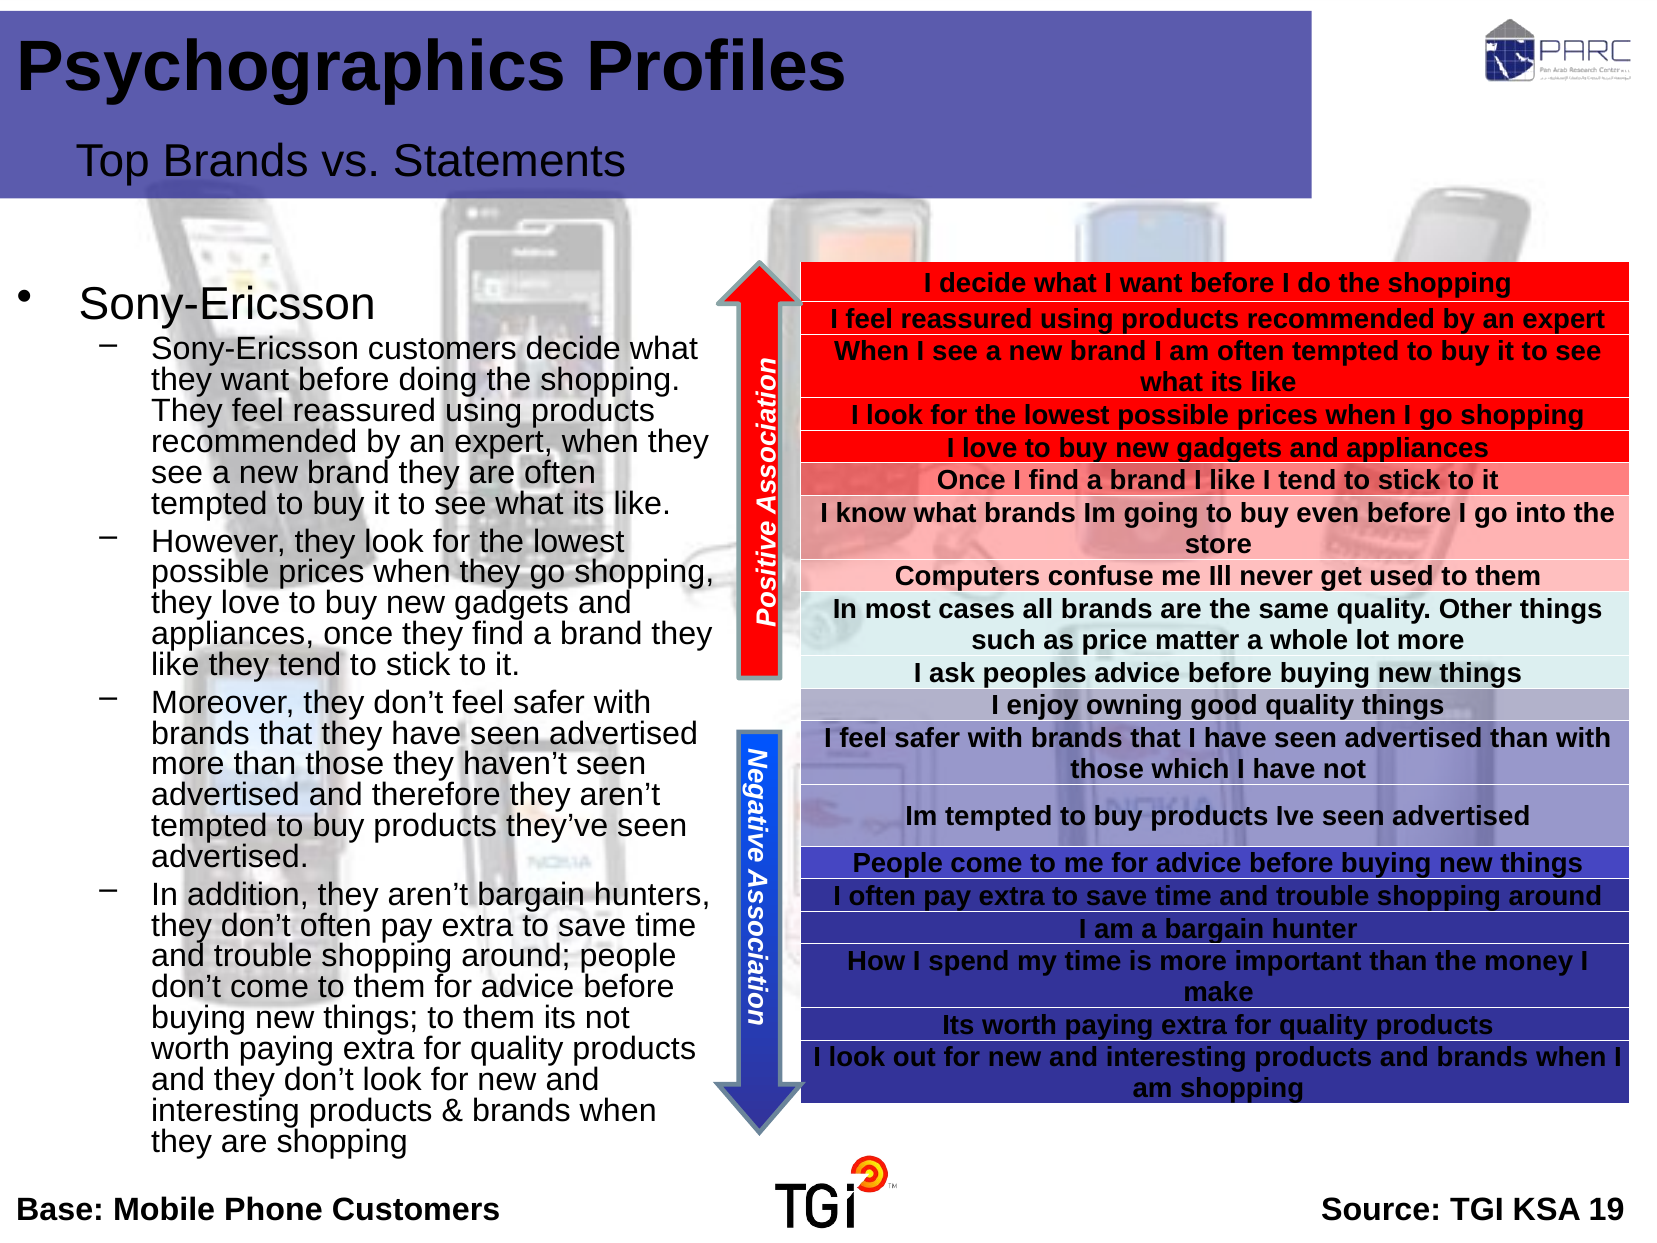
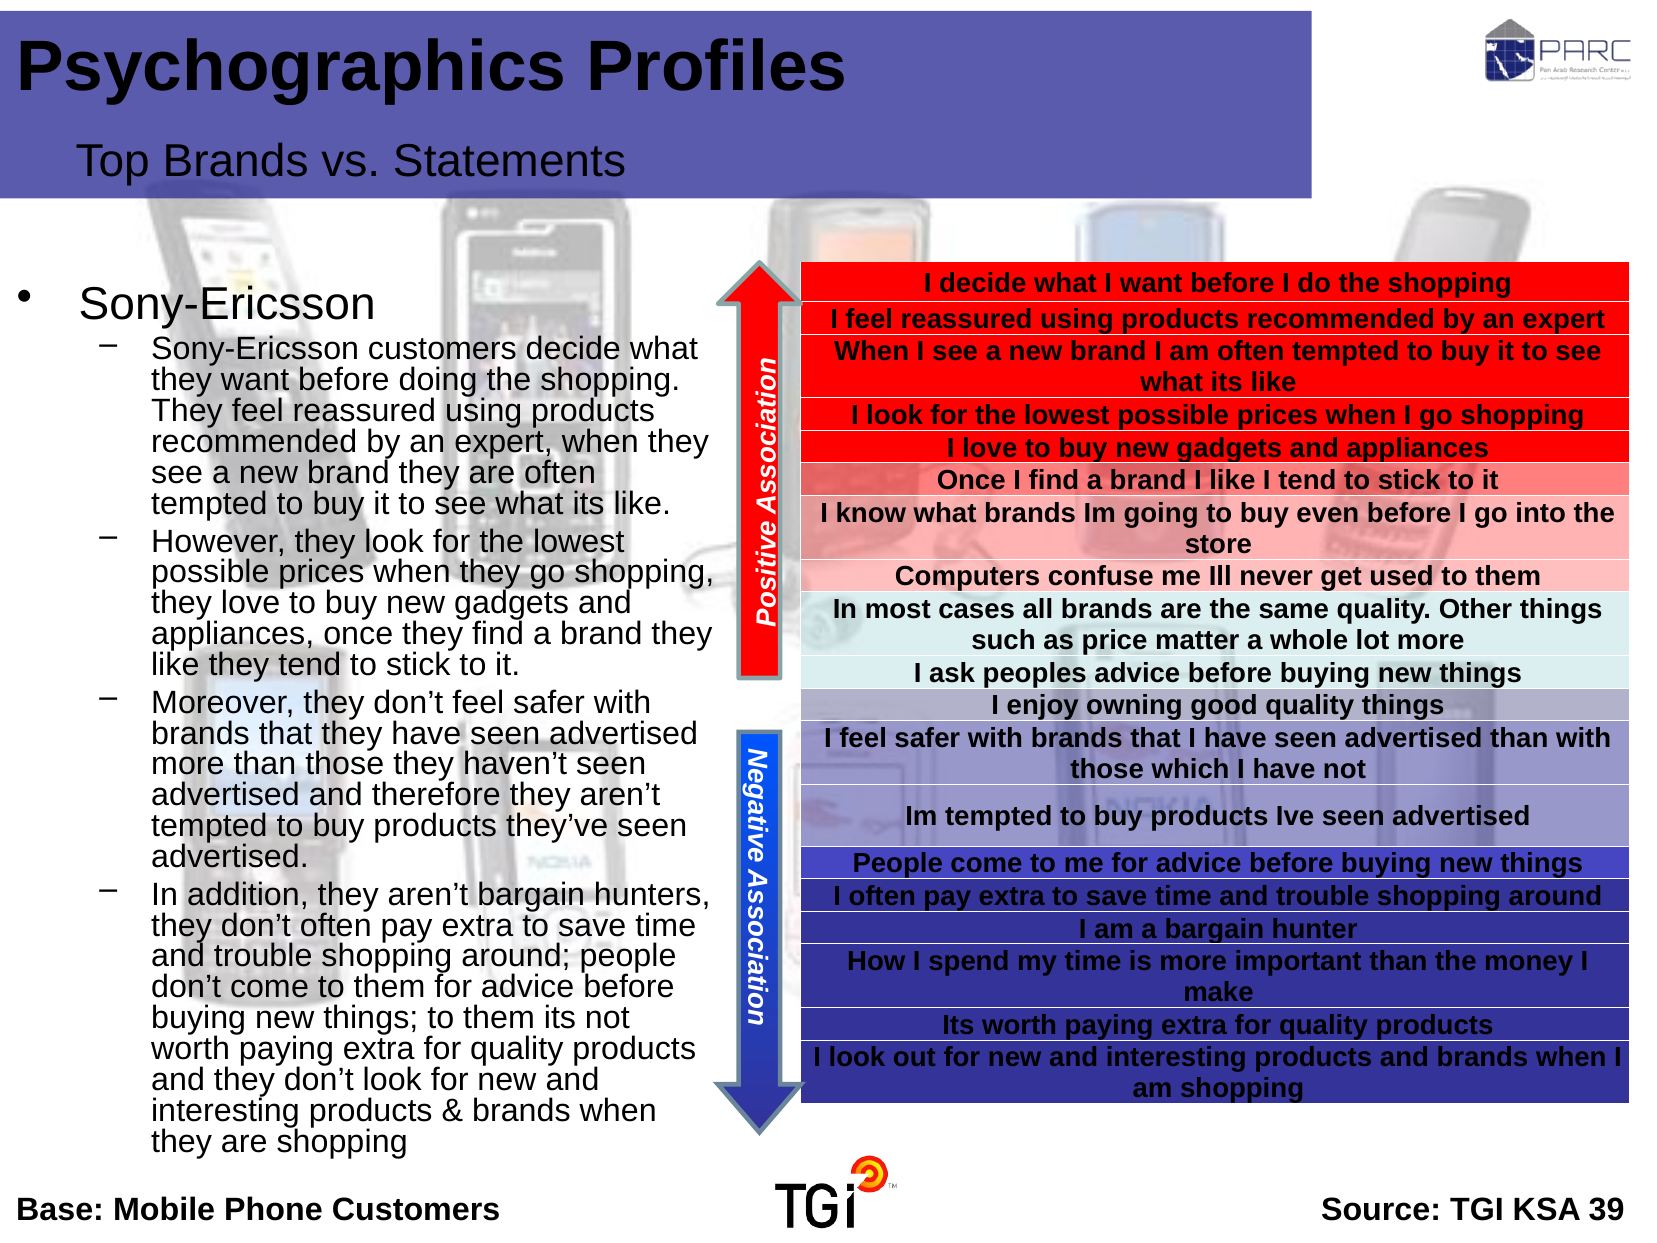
19: 19 -> 39
